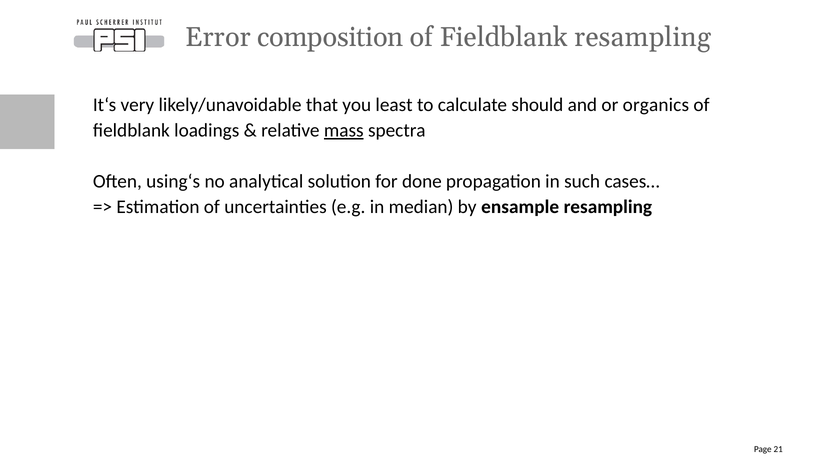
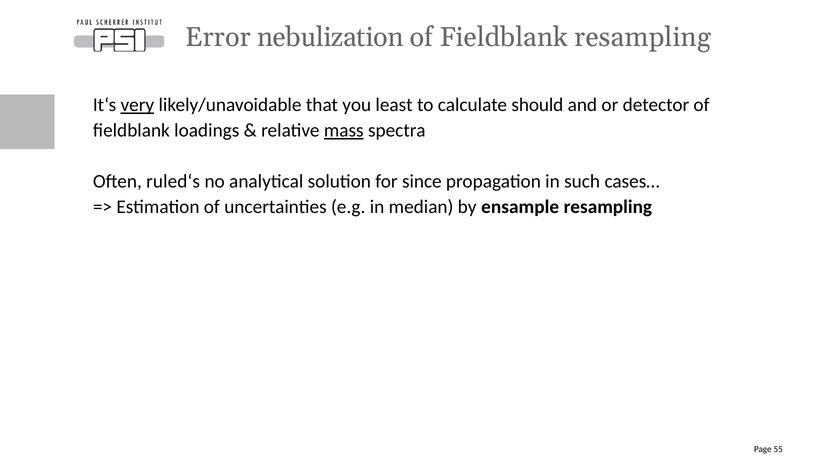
composition: composition -> nebulization
very underline: none -> present
organics: organics -> detector
using‘s: using‘s -> ruled‘s
done: done -> since
21: 21 -> 55
